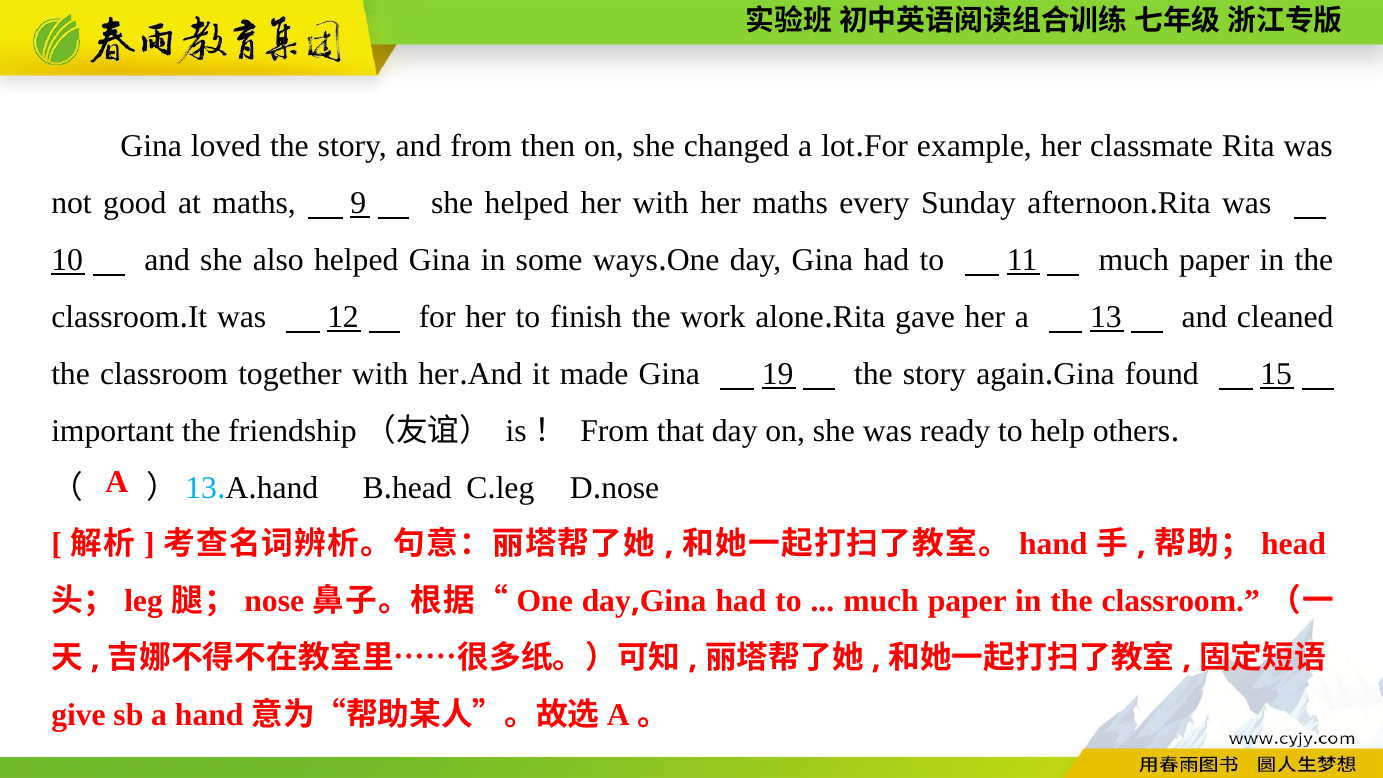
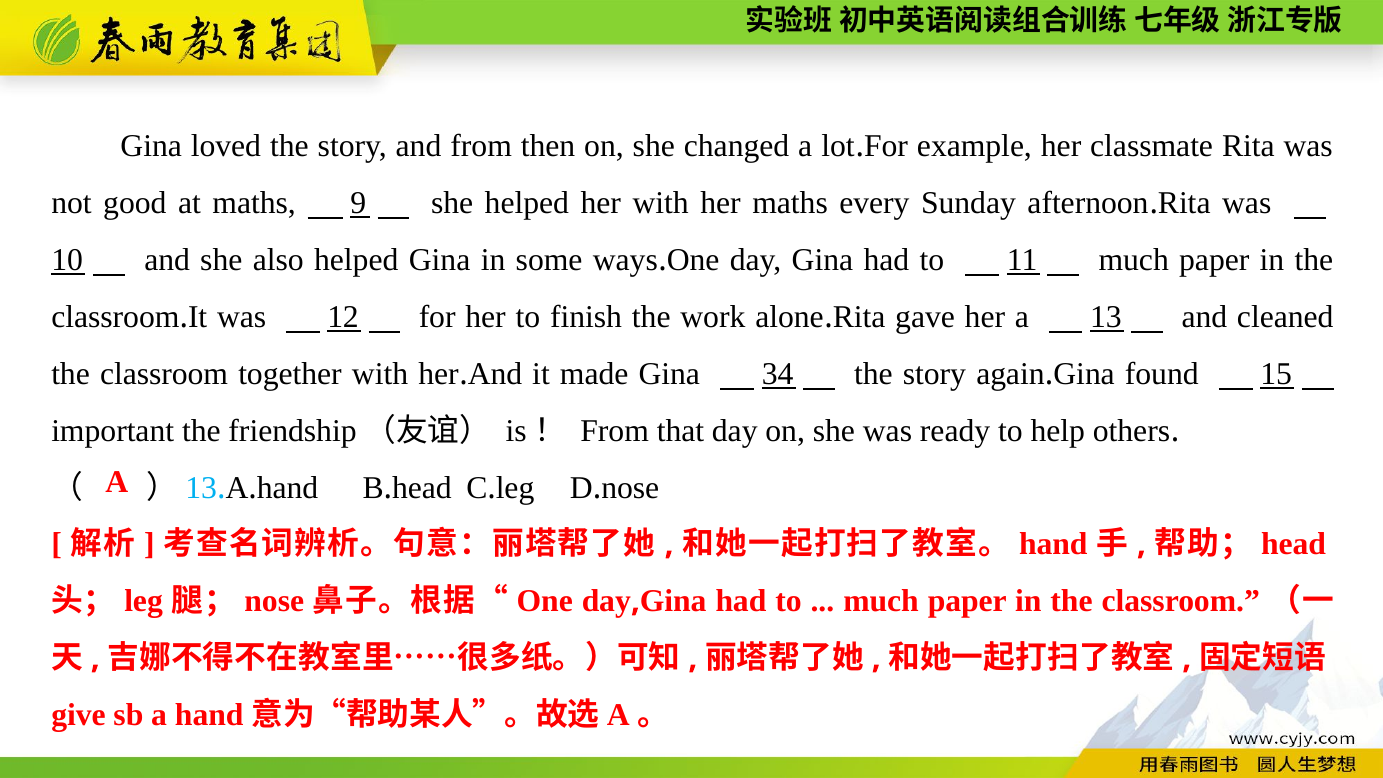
19: 19 -> 34
